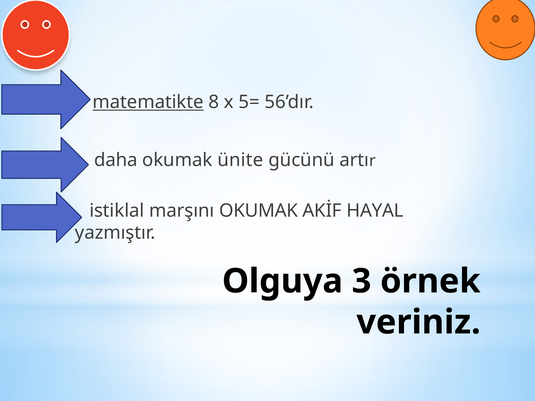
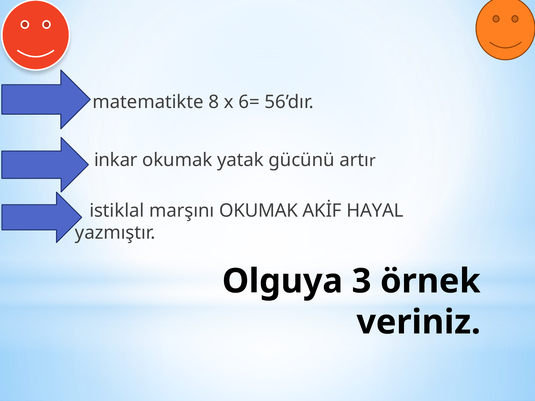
matematikte underline: present -> none
5=: 5= -> 6=
daha: daha -> inkar
ünite: ünite -> yatak
